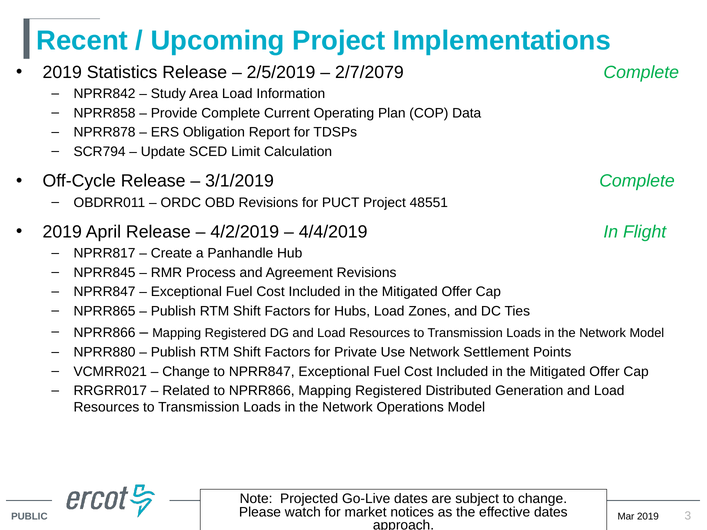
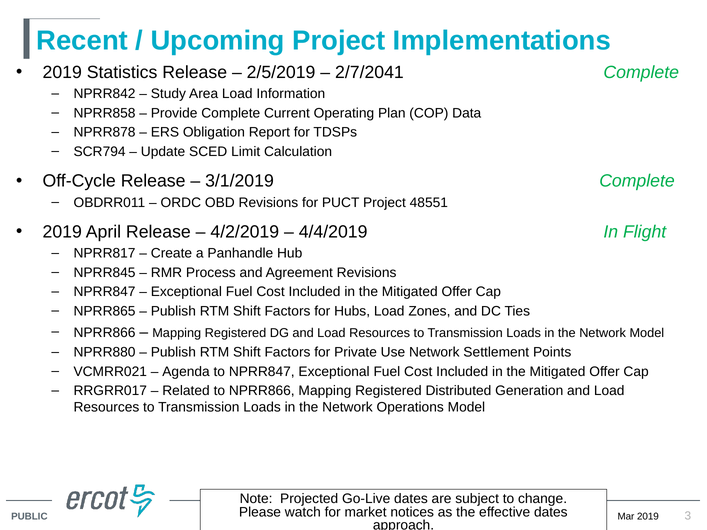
2/7/2079: 2/7/2079 -> 2/7/2041
Change at (186, 372): Change -> Agenda
